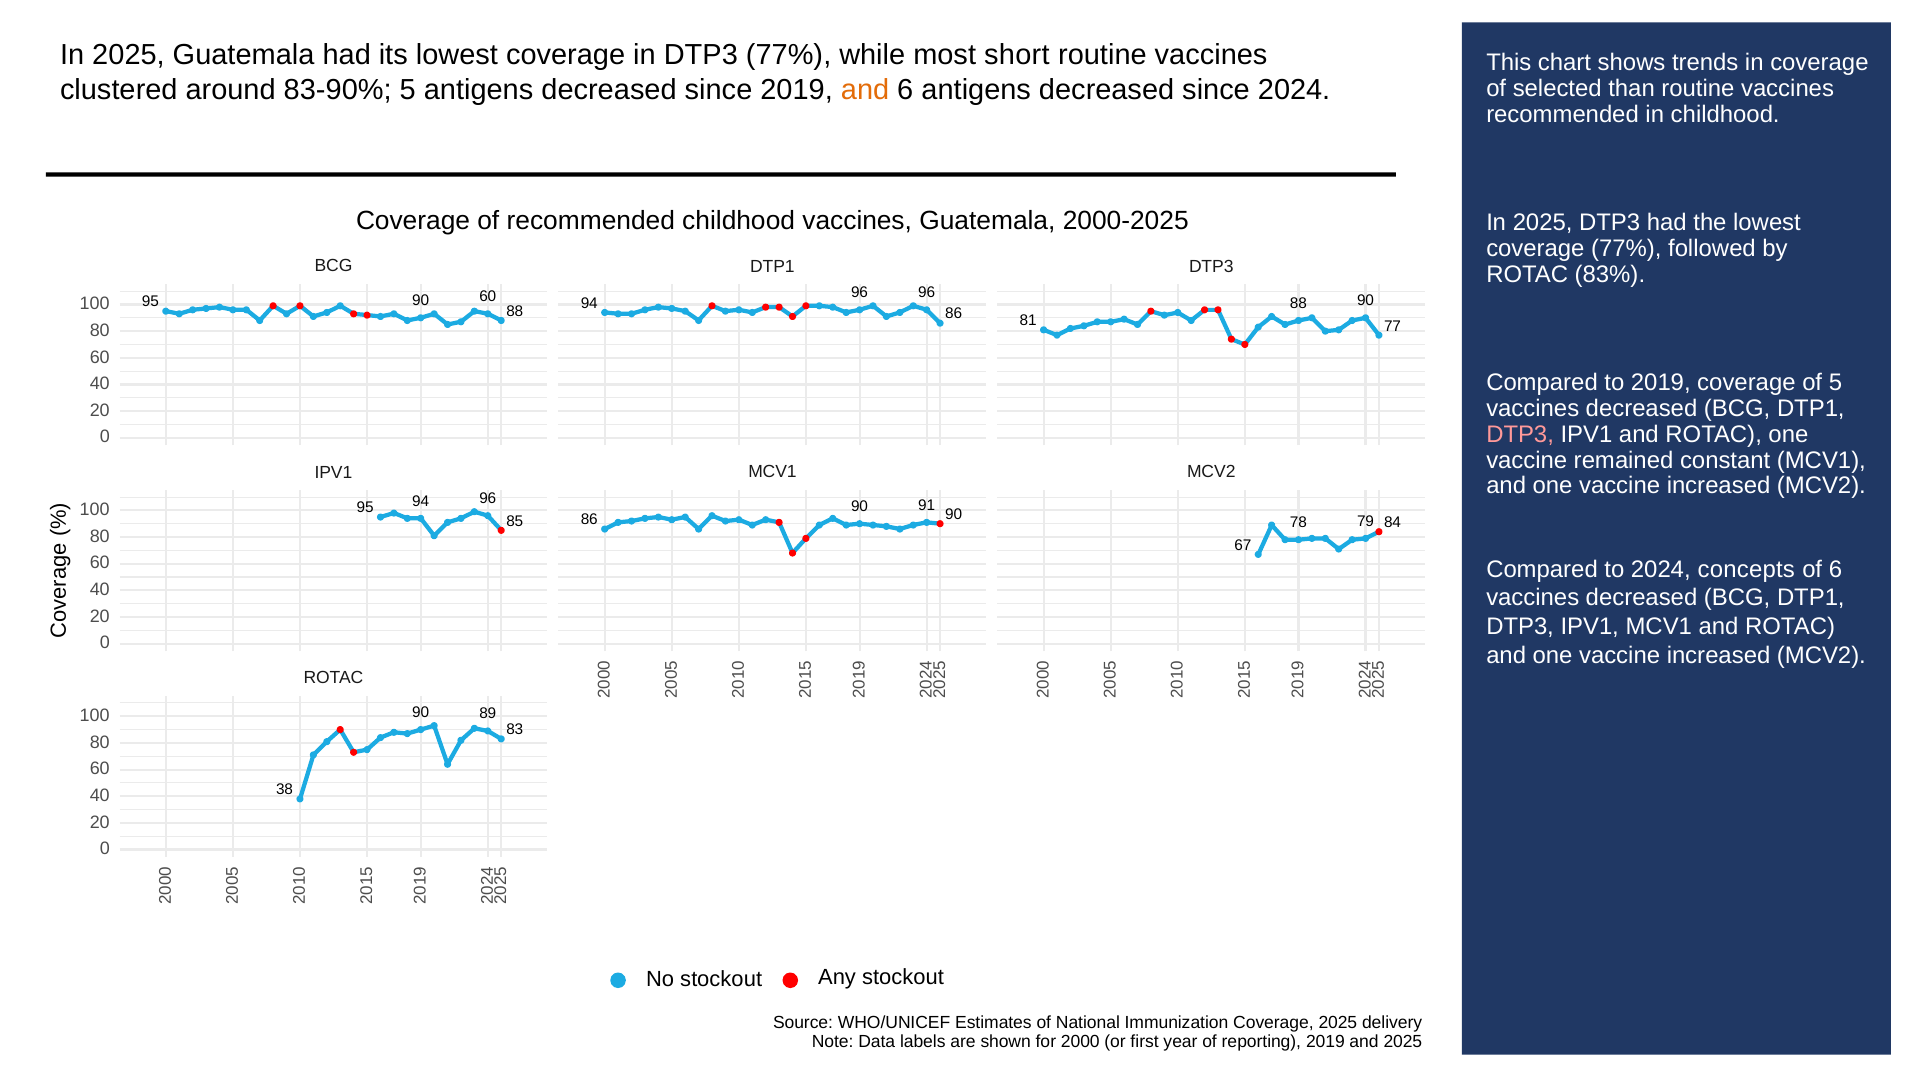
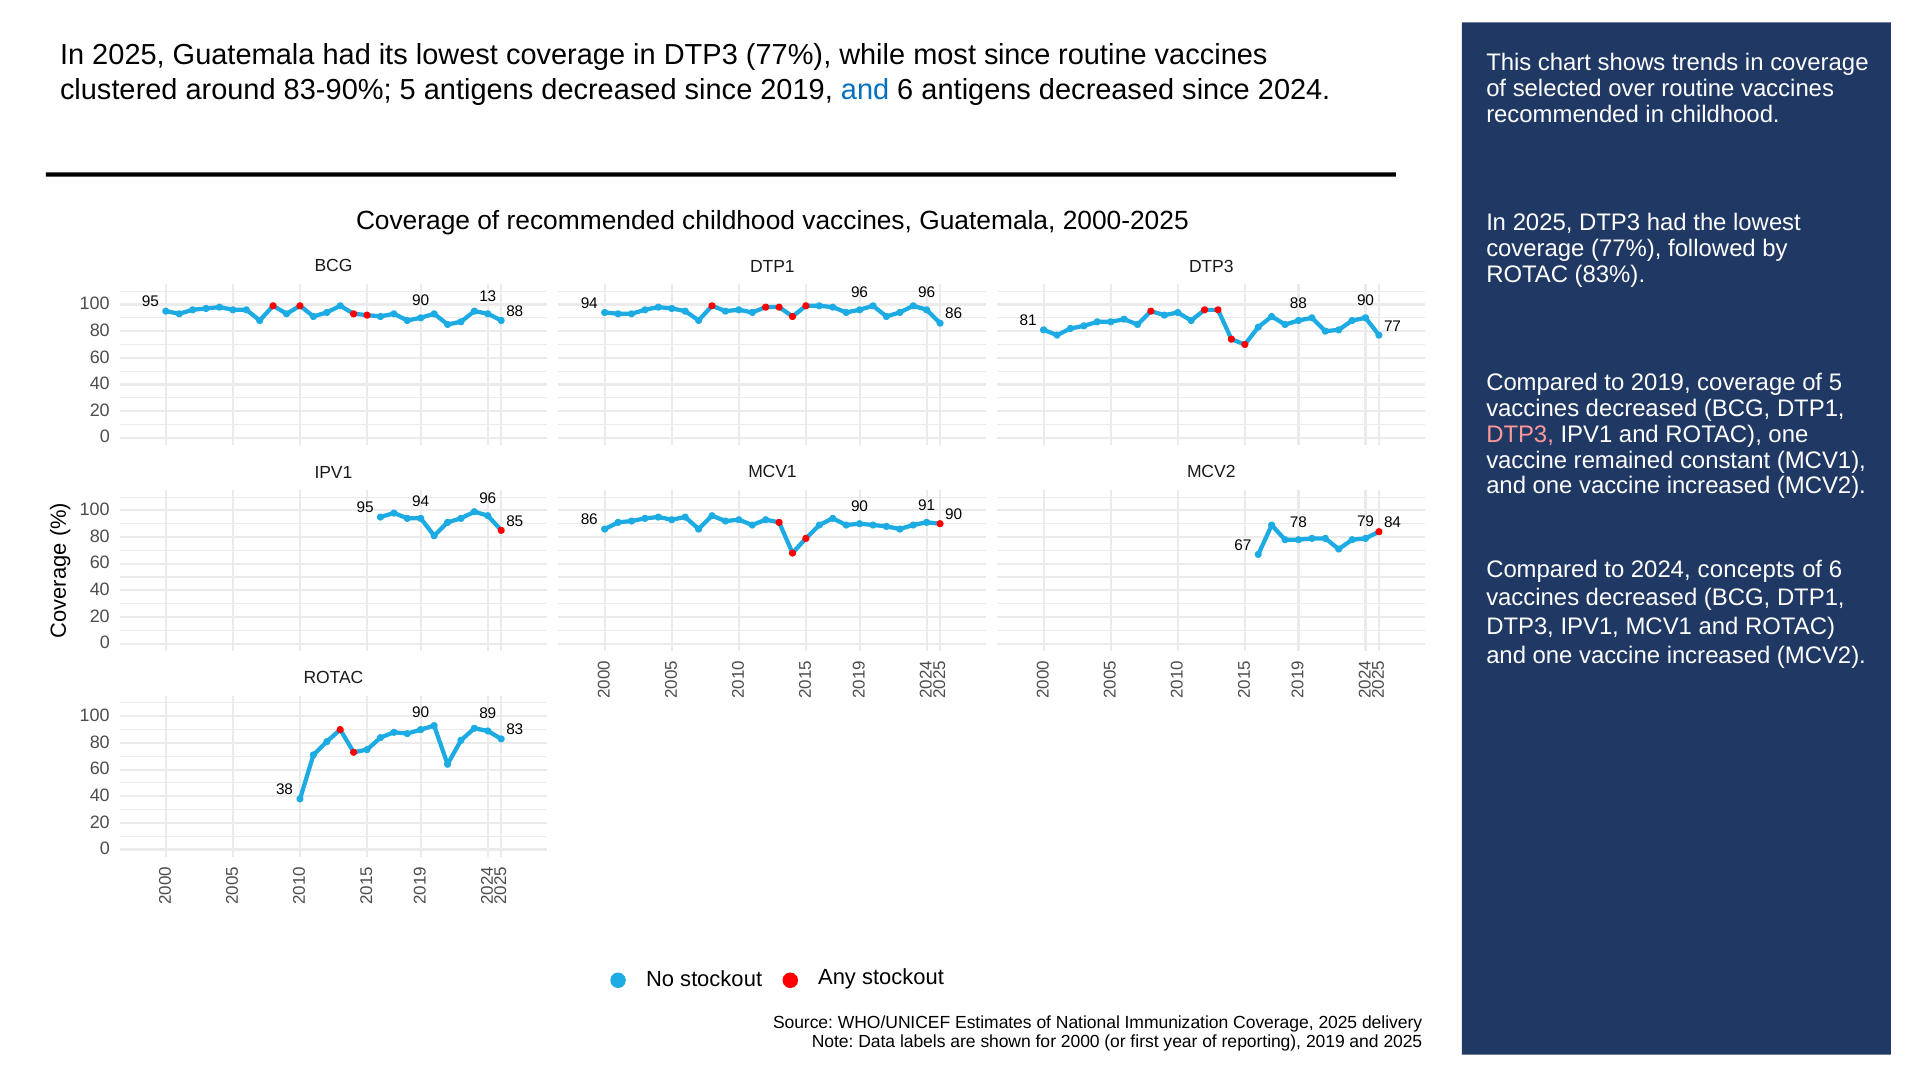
most short: short -> since
and at (865, 90) colour: orange -> blue
than: than -> over
90 60: 60 -> 13
